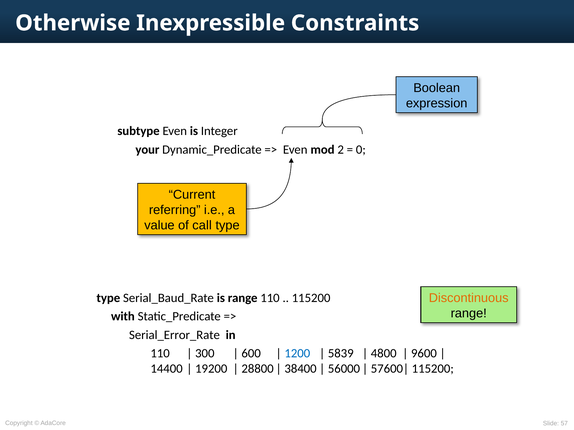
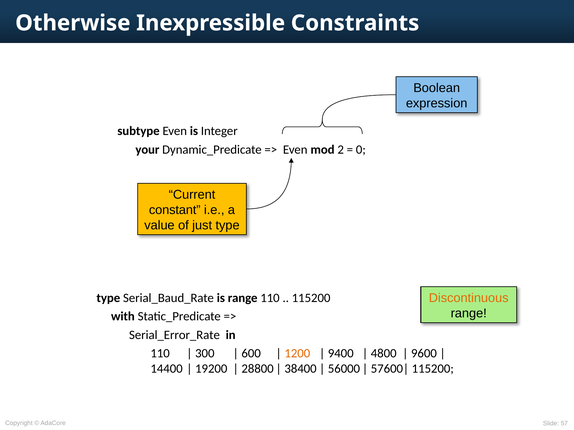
referring: referring -> constant
call: call -> just
1200 colour: blue -> orange
5839: 5839 -> 9400
